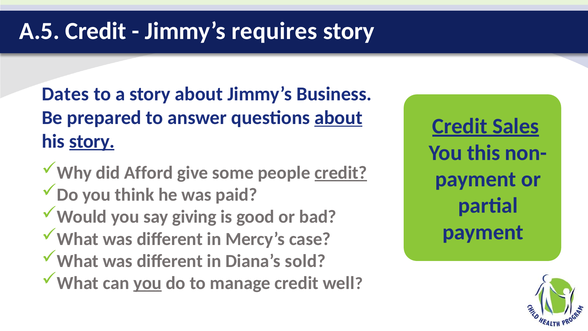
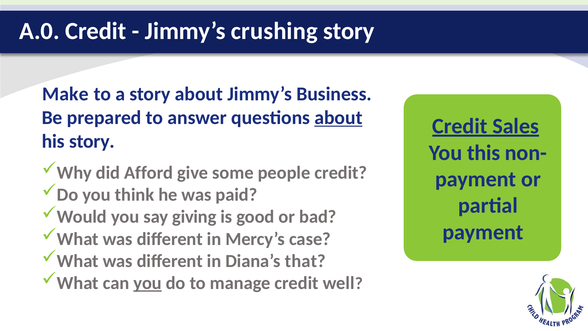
A.5: A.5 -> A.0
requires: requires -> crushing
Dates: Dates -> Make
story at (92, 141) underline: present -> none
credit at (341, 173) underline: present -> none
sold: sold -> that
